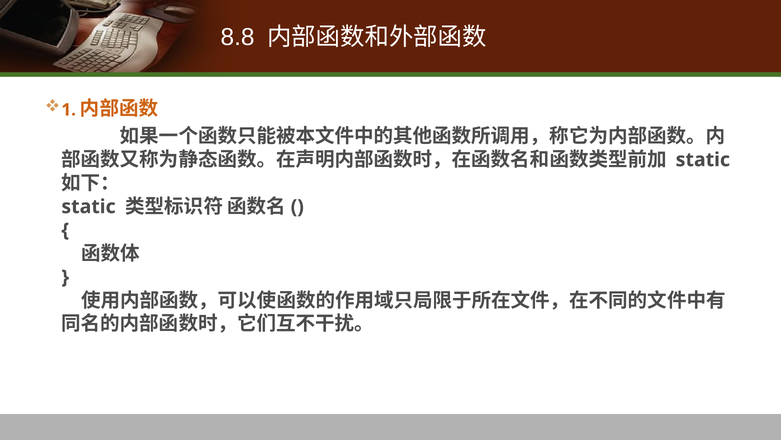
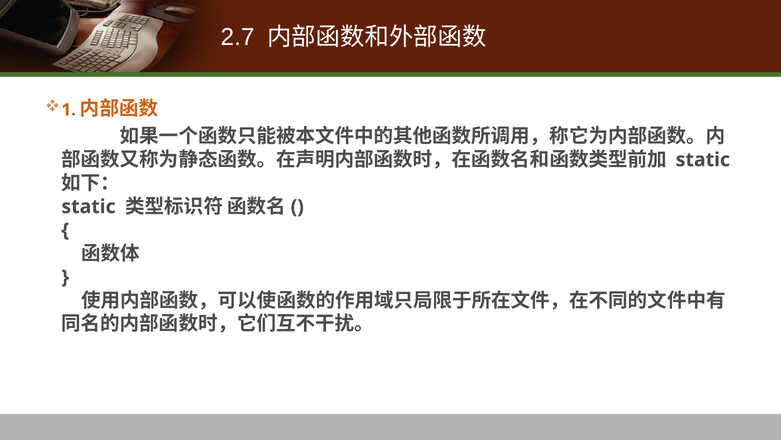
8.8: 8.8 -> 2.7
